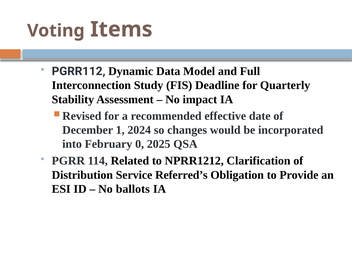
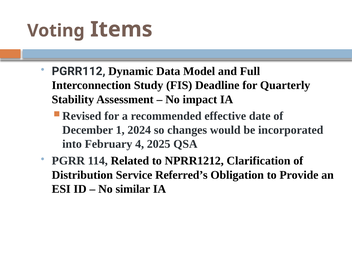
0: 0 -> 4
ballots: ballots -> similar
